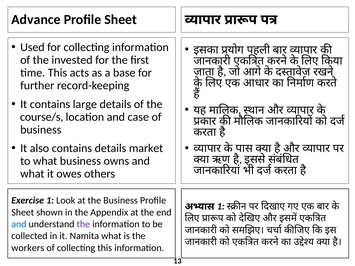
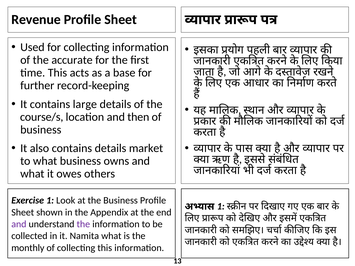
Advance: Advance -> Revenue
invested: invested -> accurate
case: case -> then
and at (19, 224) colour: blue -> purple
workers: workers -> monthly
